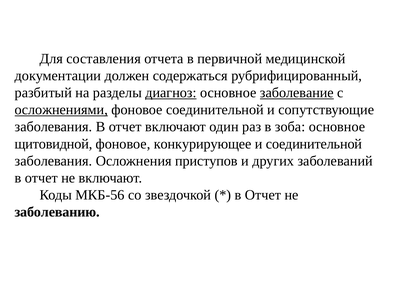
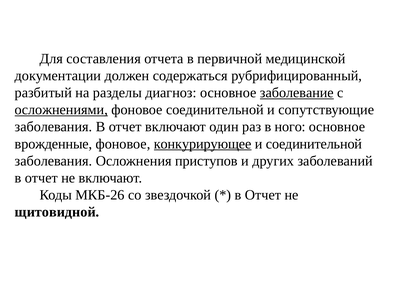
диагноз underline: present -> none
зоба: зоба -> ного
щитовидной: щитовидной -> врожденные
конкурирующее underline: none -> present
МКБ-56: МКБ-56 -> МКБ-26
заболеванию: заболеванию -> щитовидной
